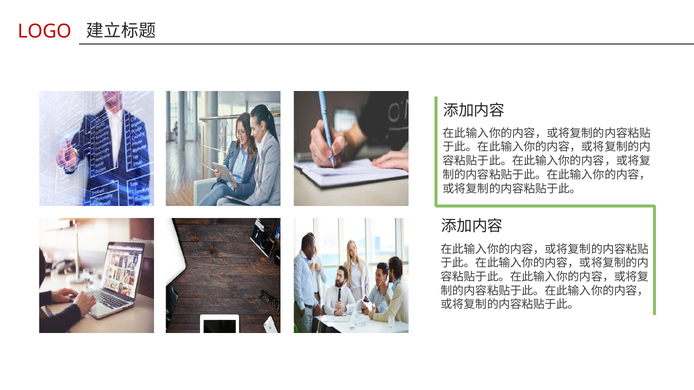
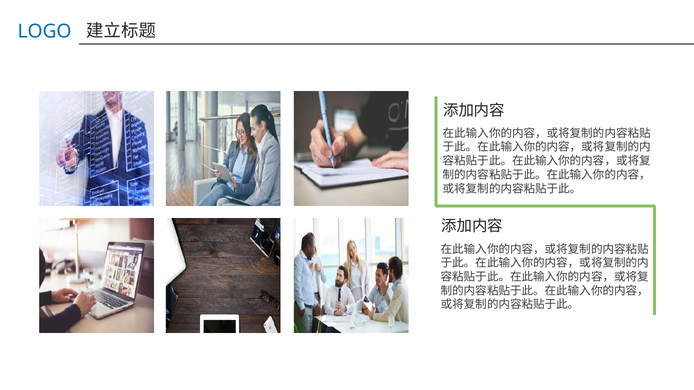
LOGO colour: red -> blue
